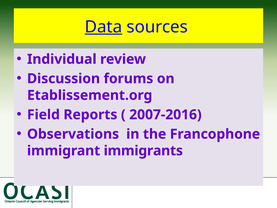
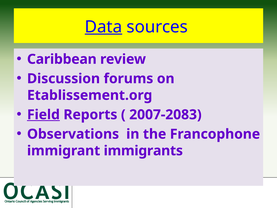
Individual: Individual -> Caribbean
Field underline: none -> present
2007-2016: 2007-2016 -> 2007-2083
